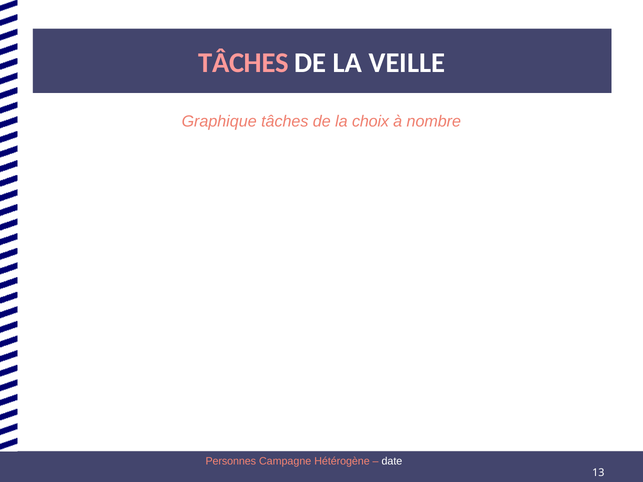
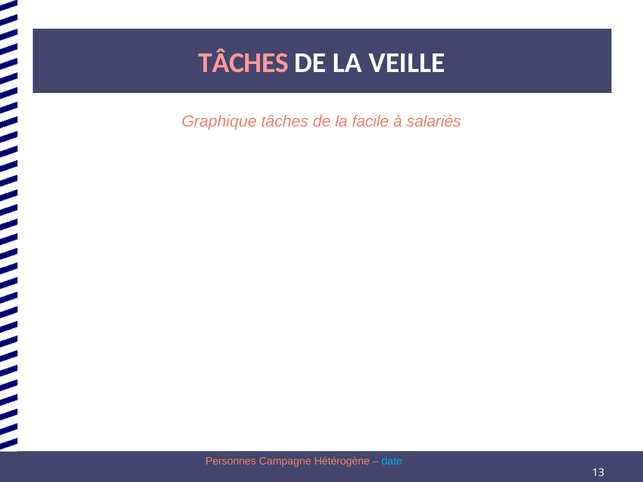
choix: choix -> facile
nombre: nombre -> salariés
date colour: white -> light blue
